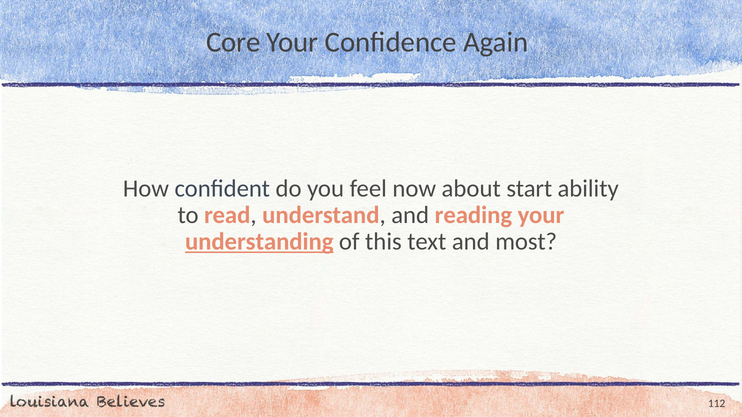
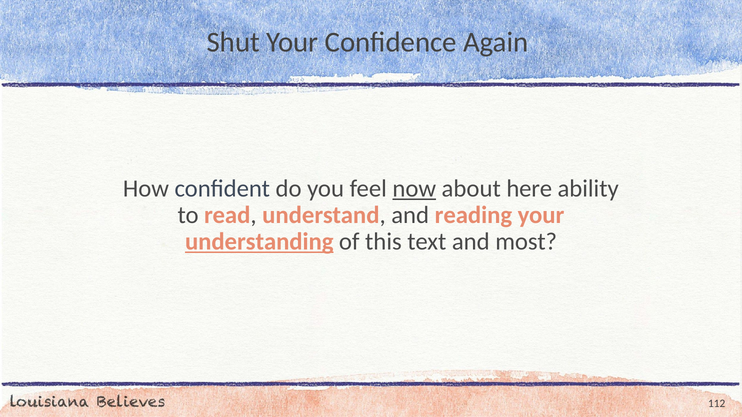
Core: Core -> Shut
now underline: none -> present
start: start -> here
